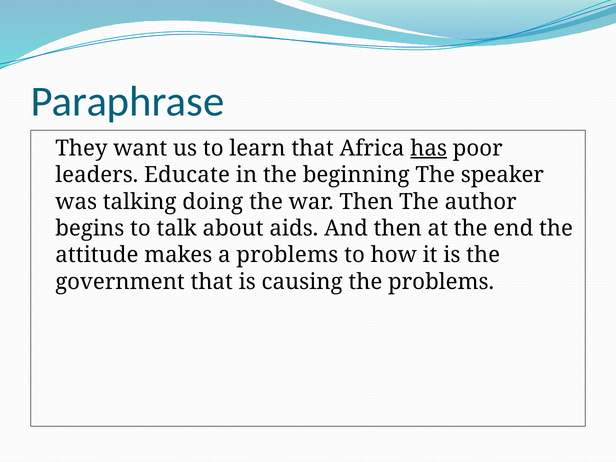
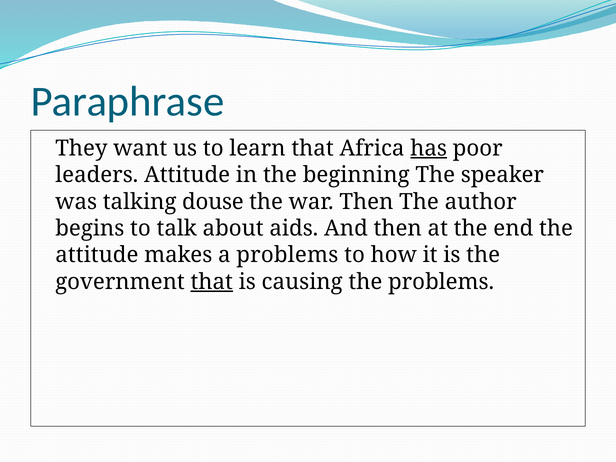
leaders Educate: Educate -> Attitude
doing: doing -> douse
that at (212, 282) underline: none -> present
